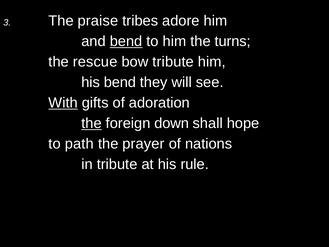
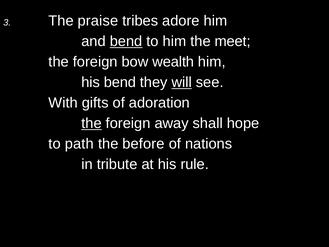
turns: turns -> meet
rescue at (95, 62): rescue -> foreign
bow tribute: tribute -> wealth
will underline: none -> present
With underline: present -> none
down: down -> away
prayer: prayer -> before
